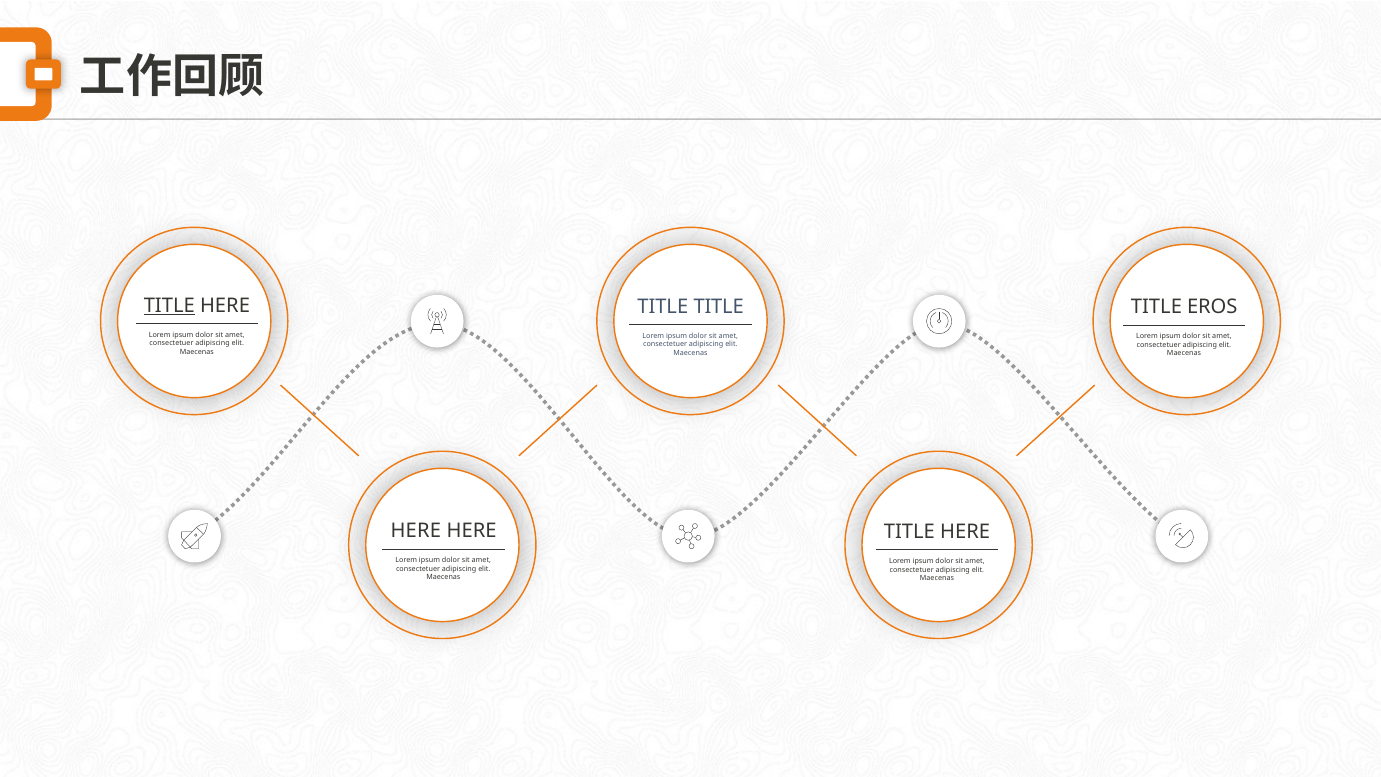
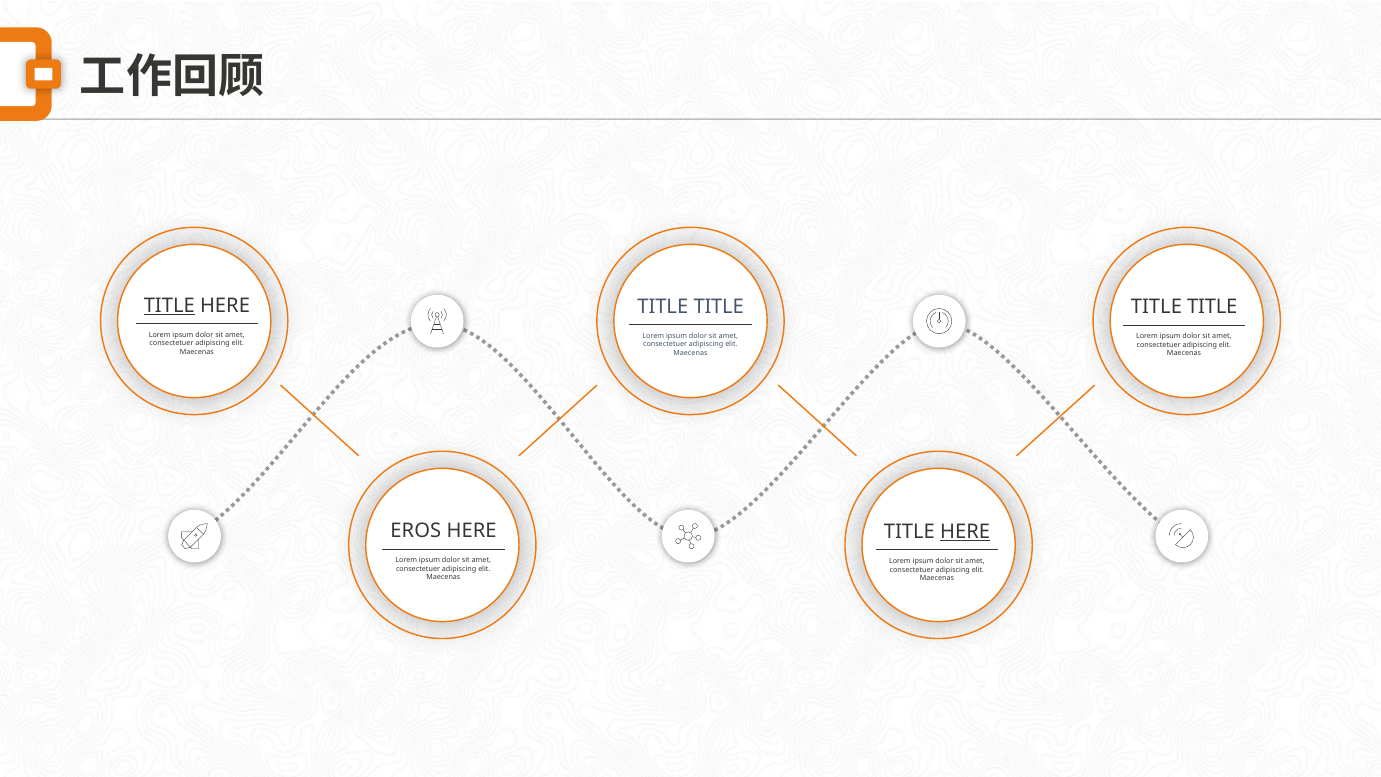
EROS at (1212, 307): EROS -> TITLE
HERE at (416, 531): HERE -> EROS
HERE at (965, 532) underline: none -> present
